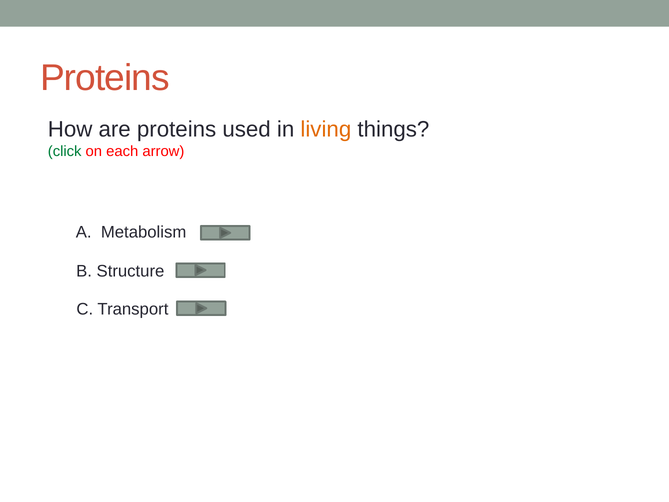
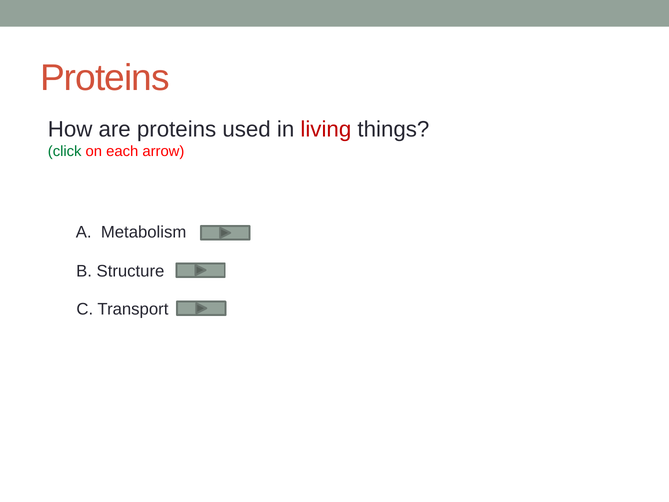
living colour: orange -> red
